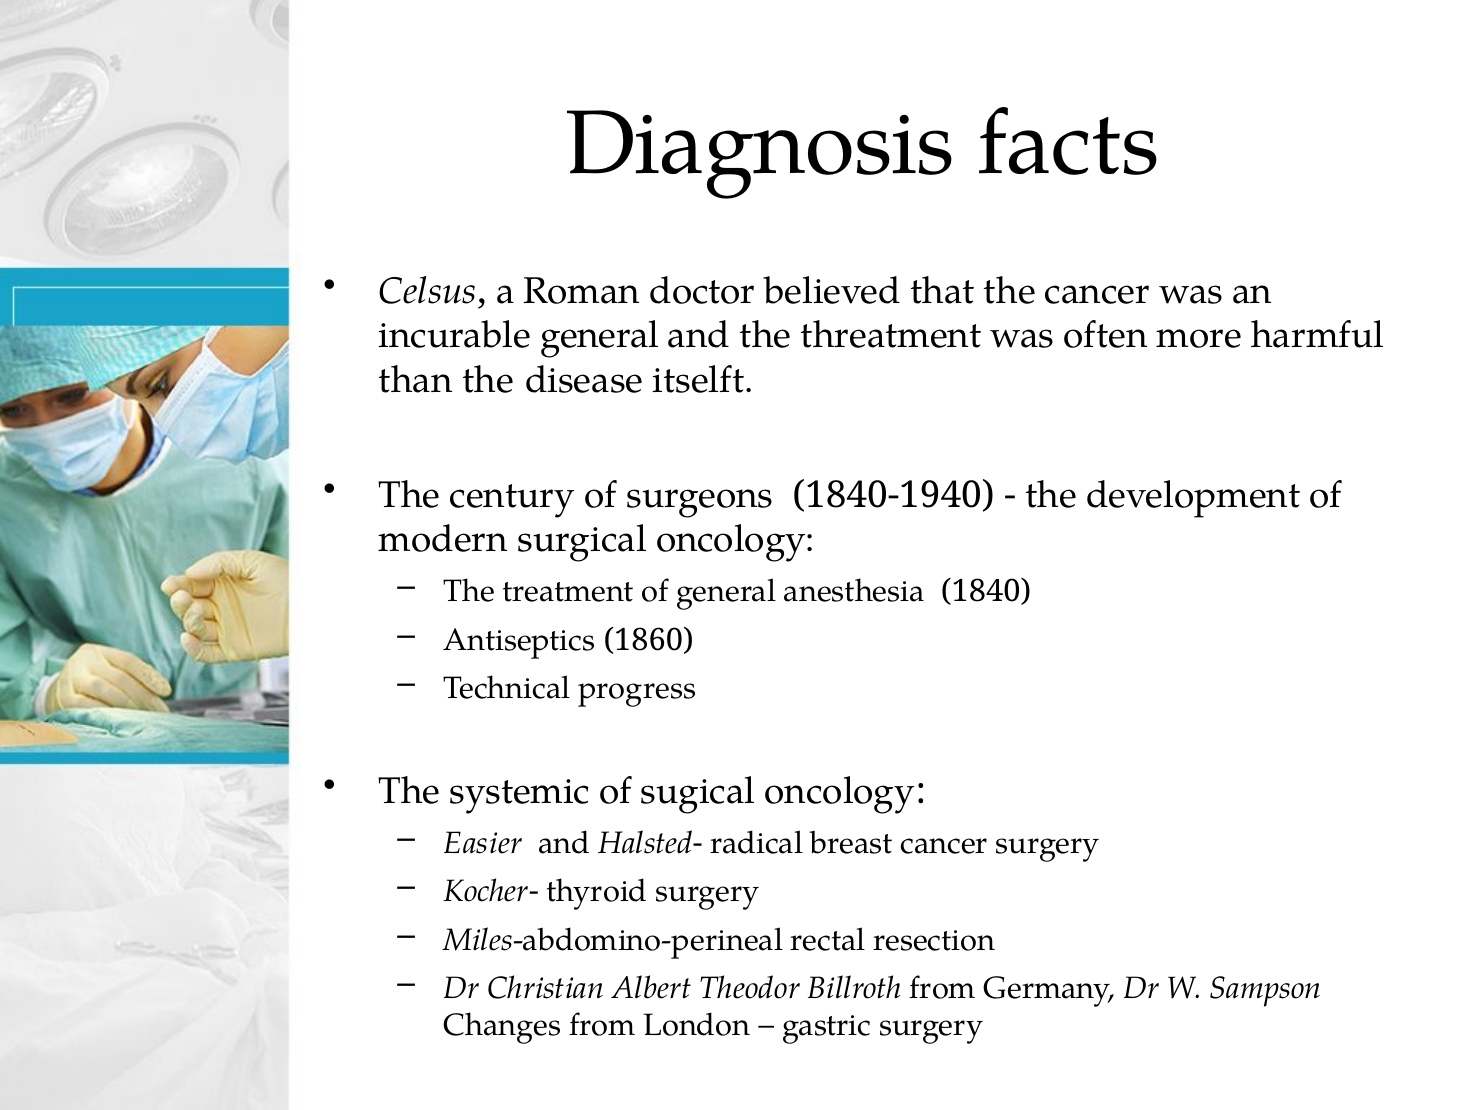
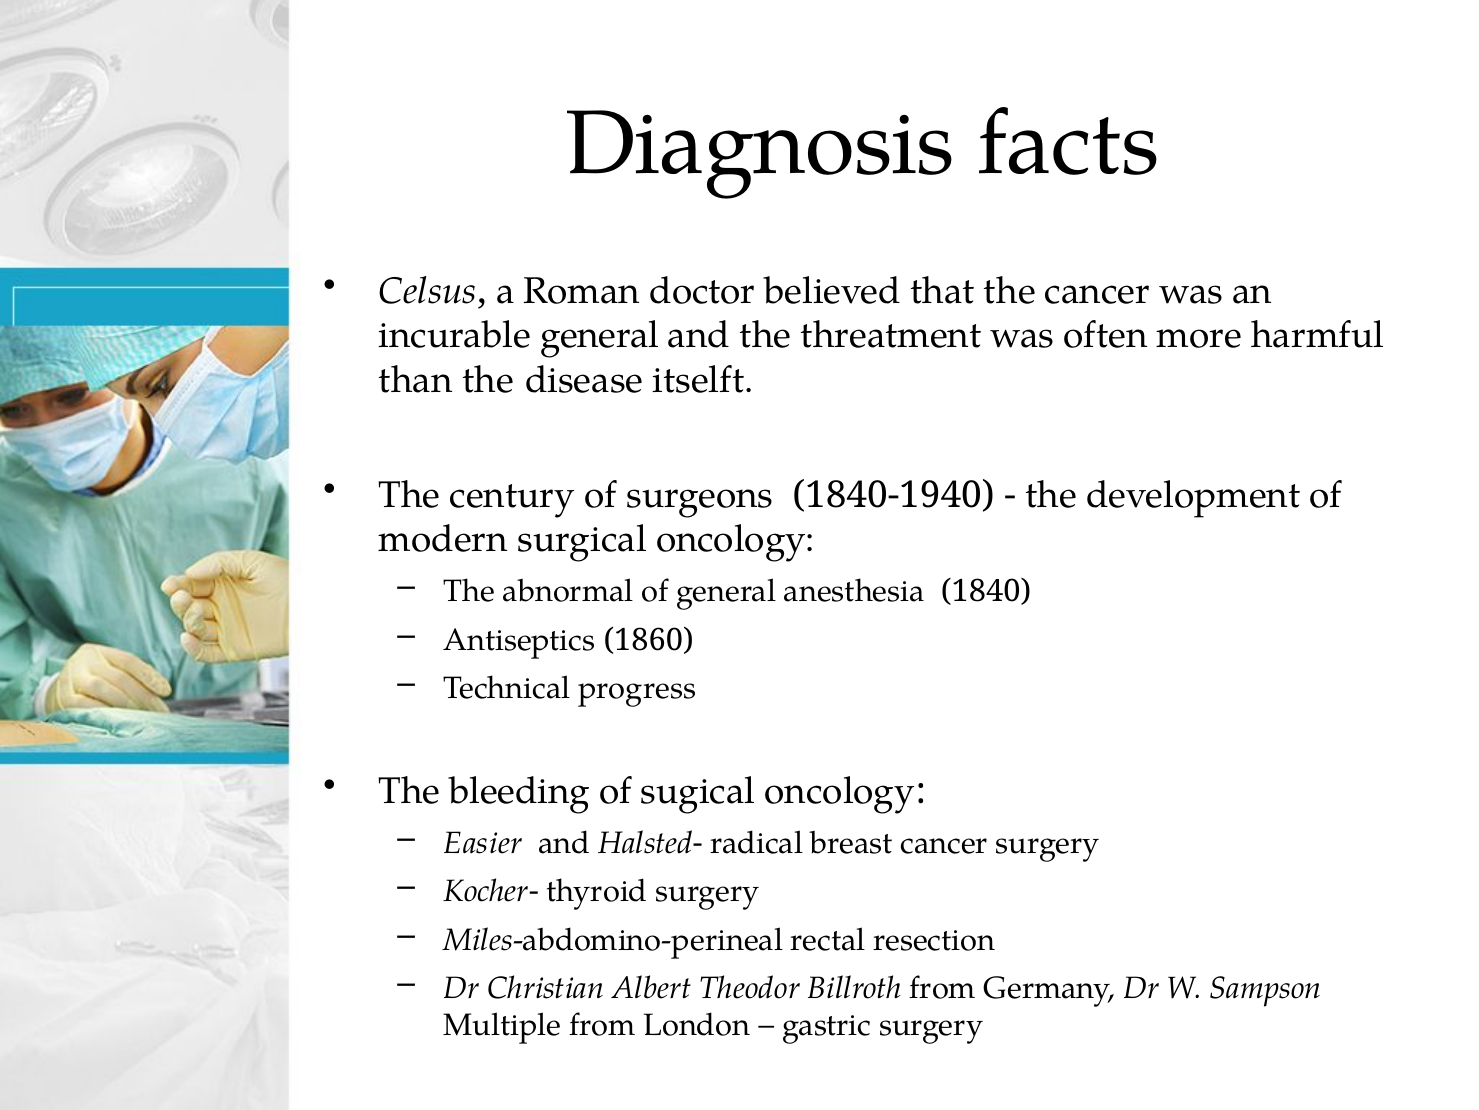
treatment: treatment -> abnormal
systemic: systemic -> bleeding
Changes: Changes -> Multiple
